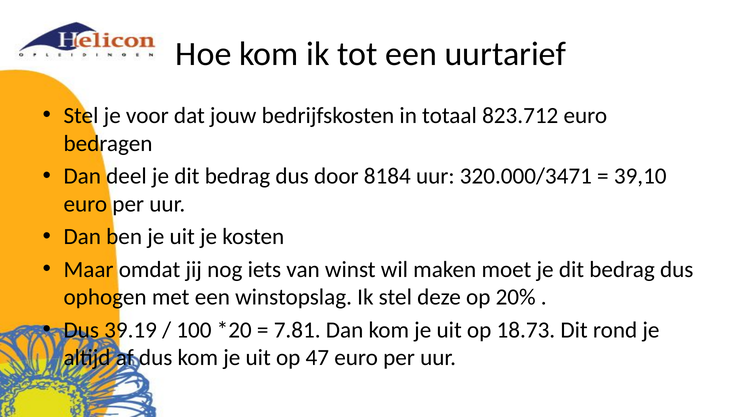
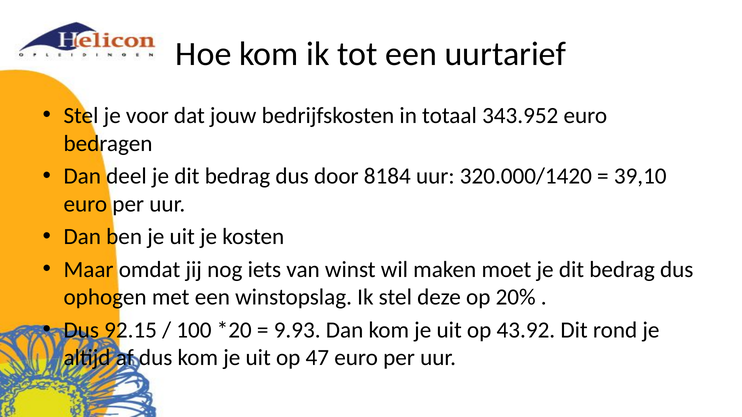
823.712: 823.712 -> 343.952
320.000/3471: 320.000/3471 -> 320.000/1420
39.19: 39.19 -> 92.15
7.81: 7.81 -> 9.93
18.73: 18.73 -> 43.92
